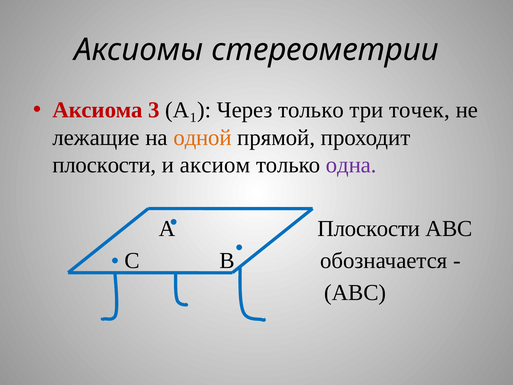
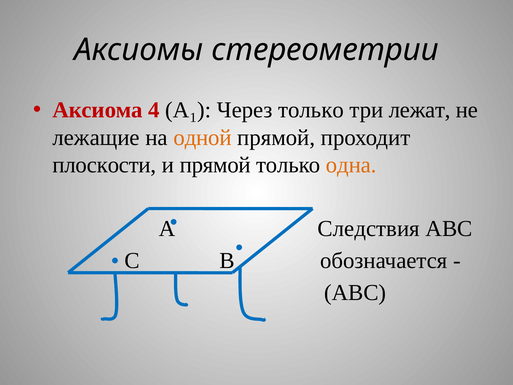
3: 3 -> 4
точек: точек -> лежат
и аксиом: аксиом -> прямой
одна colour: purple -> orange
Плоскости at (369, 229): Плоскости -> Следствия
